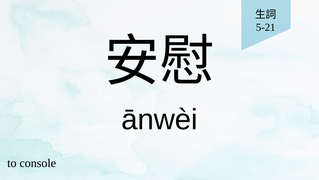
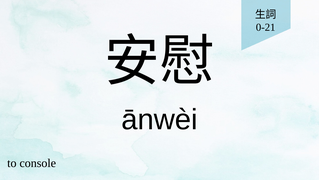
5-21: 5-21 -> 0-21
